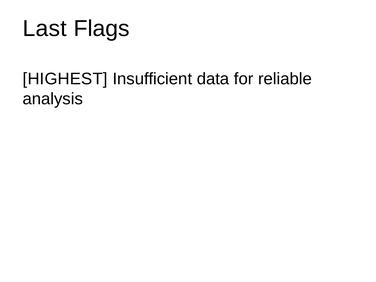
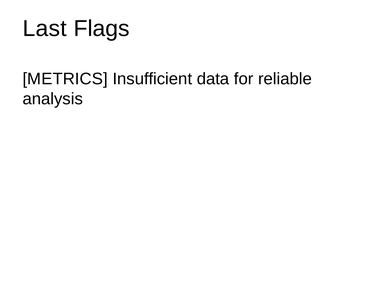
HIGHEST: HIGHEST -> METRICS
